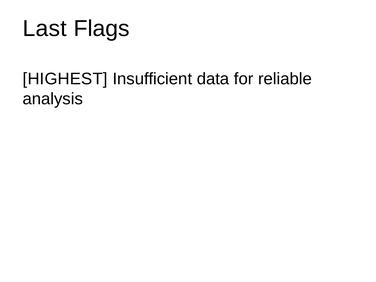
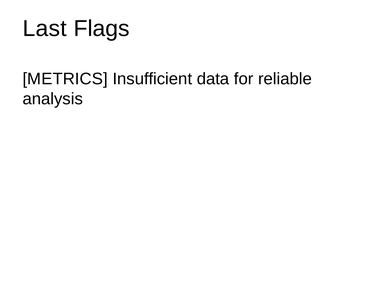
HIGHEST: HIGHEST -> METRICS
